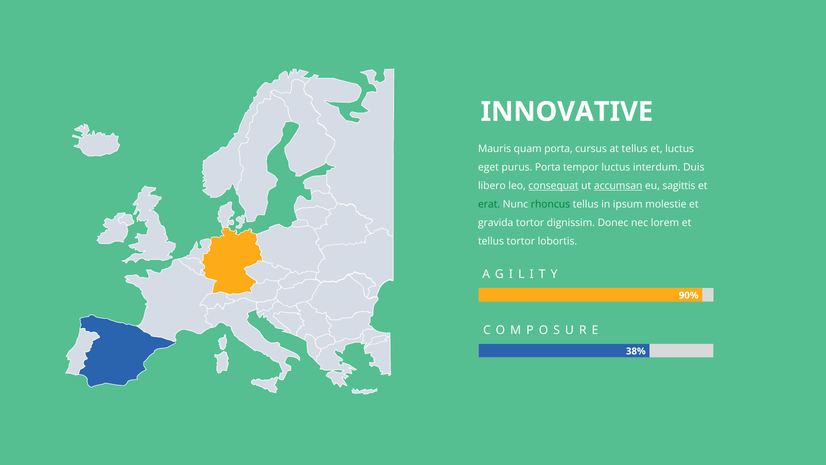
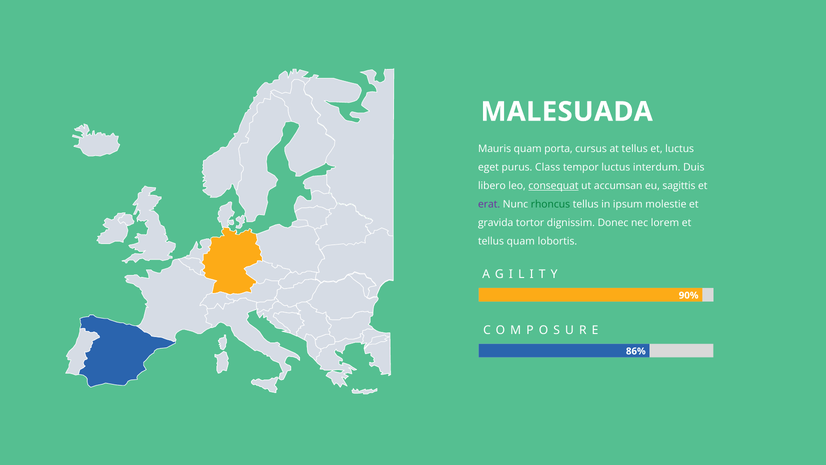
INNOVATIVE: INNOVATIVE -> MALESUADA
purus Porta: Porta -> Class
accumsan underline: present -> none
erat colour: green -> purple
tellus tortor: tortor -> quam
38%: 38% -> 86%
